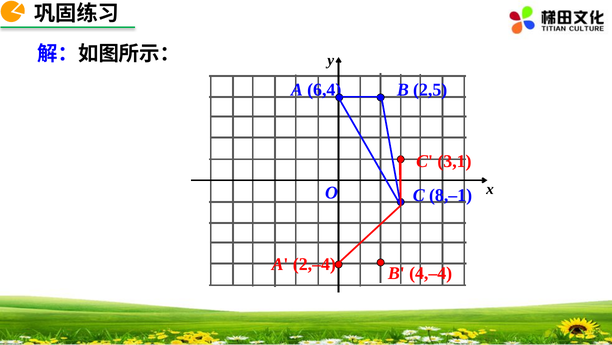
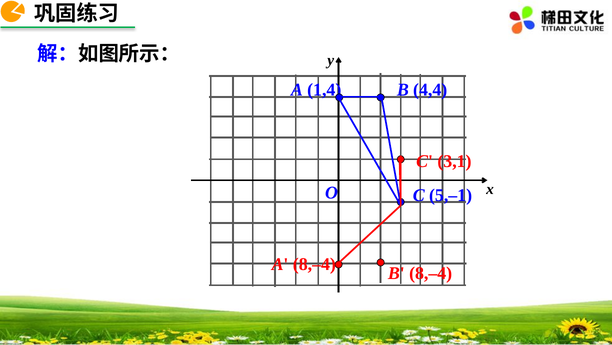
6,4: 6,4 -> 1,4
2,5: 2,5 -> 4,4
8,–1: 8,–1 -> 5,–1
A 2,–4: 2,–4 -> 8,–4
B 4,–4: 4,–4 -> 8,–4
